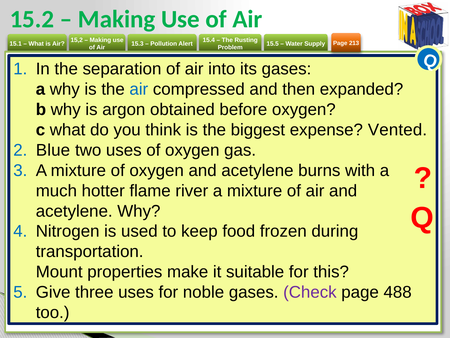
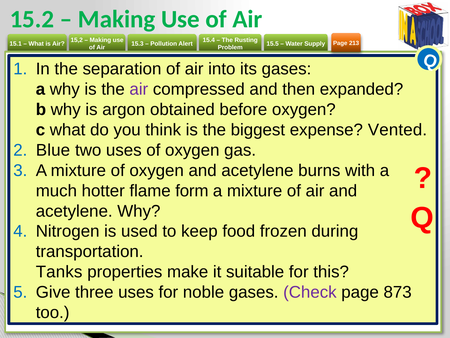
air at (139, 89) colour: blue -> purple
river: river -> form
Mount: Mount -> Tanks
488: 488 -> 873
